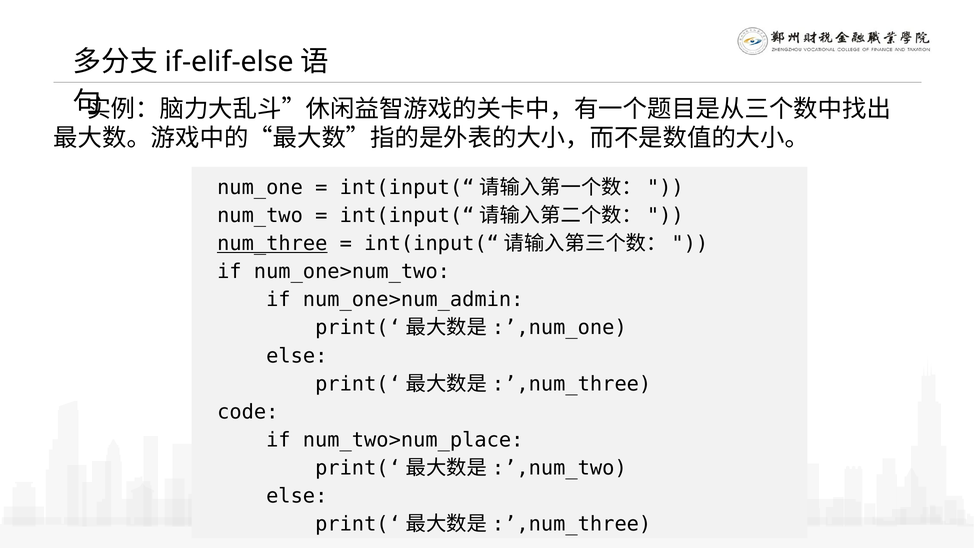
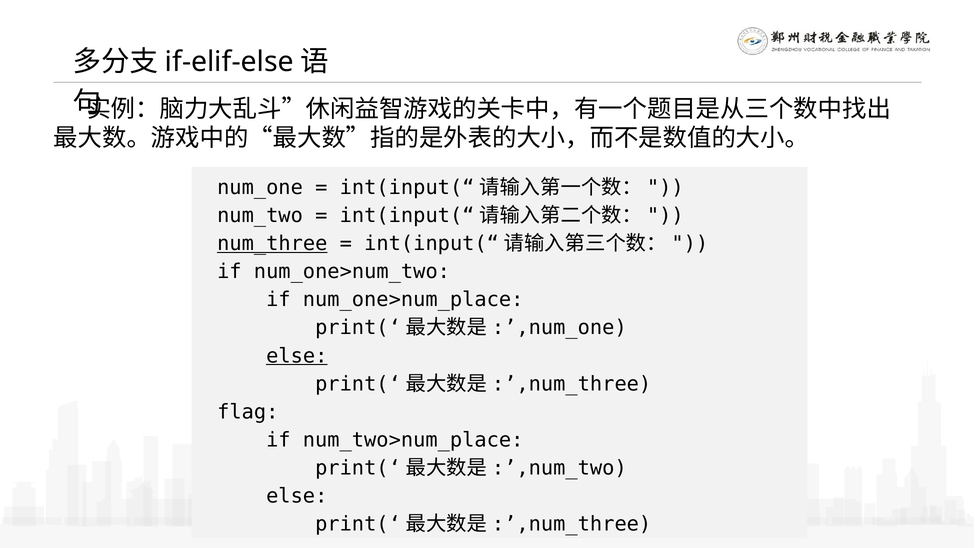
num_one>num_admin: num_one>num_admin -> num_one>num_place
else at (297, 356) underline: none -> present
code: code -> flag
